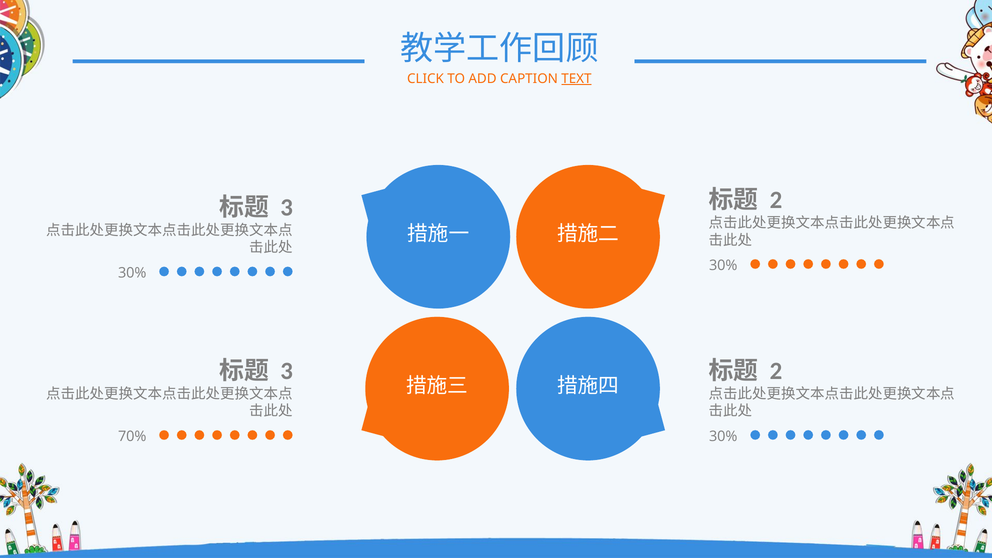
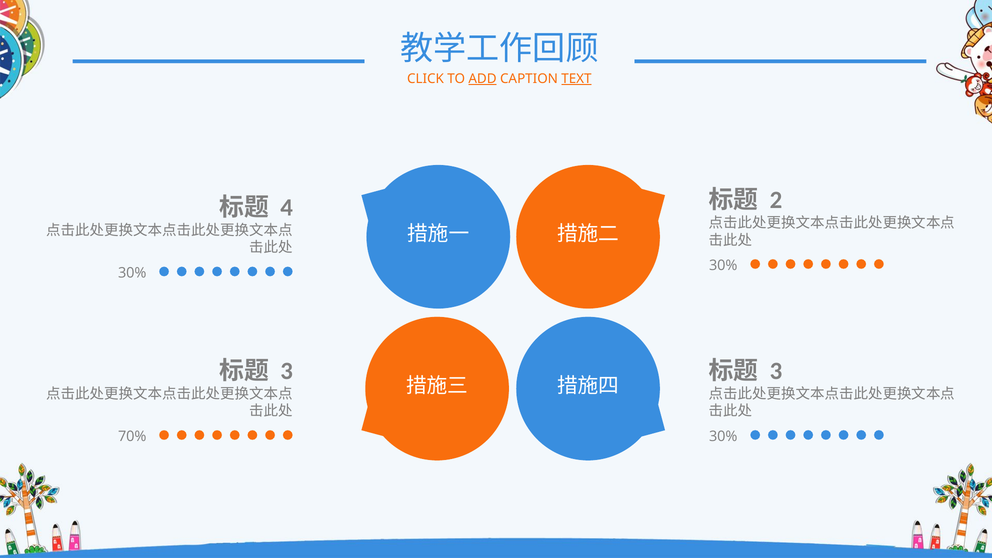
ADD underline: none -> present
3 at (287, 208): 3 -> 4
2 at (776, 371): 2 -> 3
